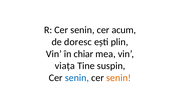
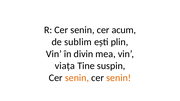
doresc: doresc -> sublim
chiar: chiar -> divin
senin at (77, 78) colour: blue -> orange
